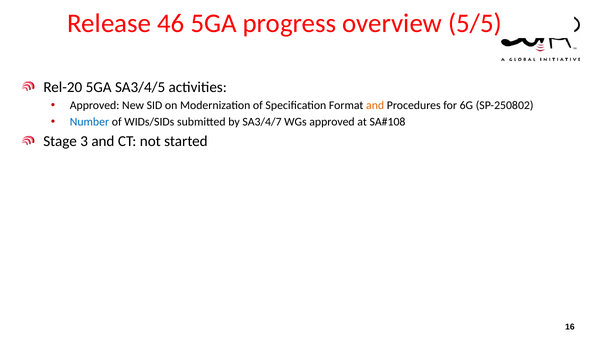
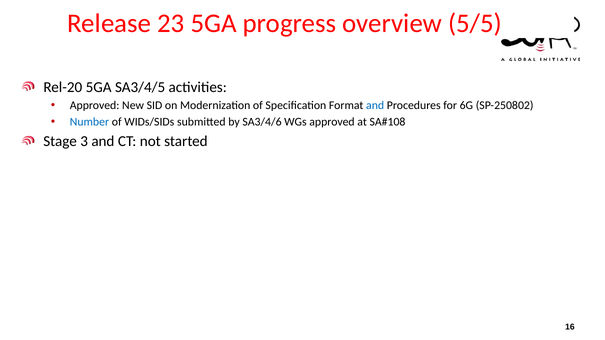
46: 46 -> 23
and at (375, 106) colour: orange -> blue
SA3/4/7: SA3/4/7 -> SA3/4/6
